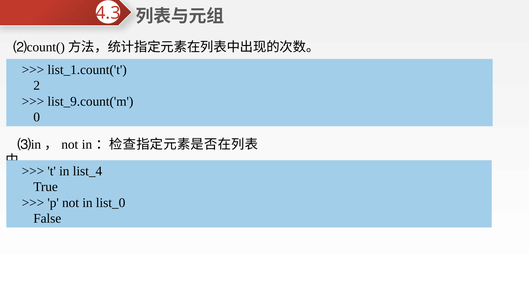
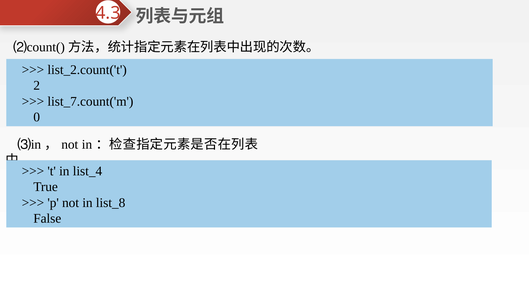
list_1.count('t: list_1.count('t -> list_2.count('t
list_9.count('m: list_9.count('m -> list_7.count('m
list_0: list_0 -> list_8
